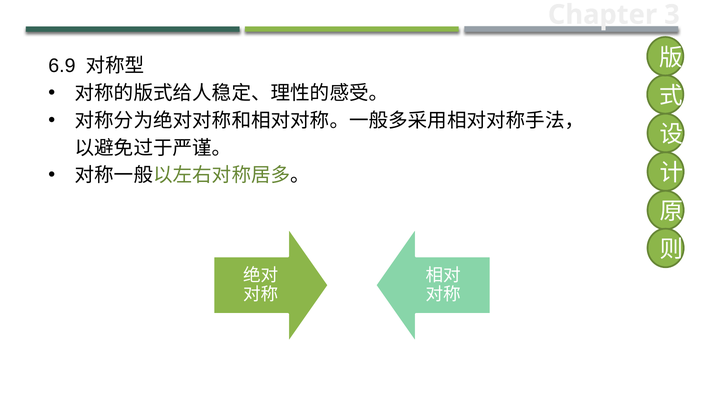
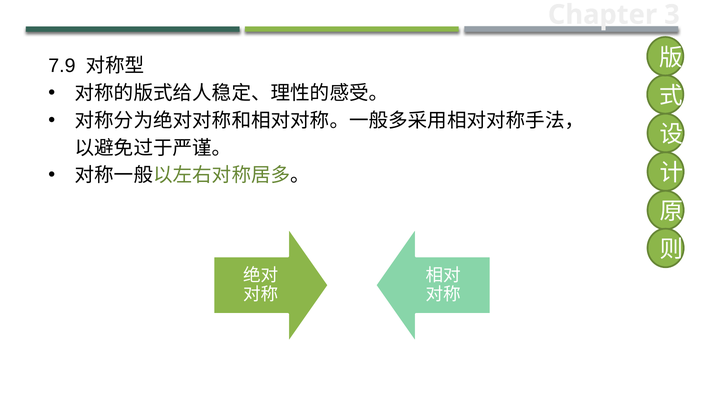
6.9: 6.9 -> 7.9
